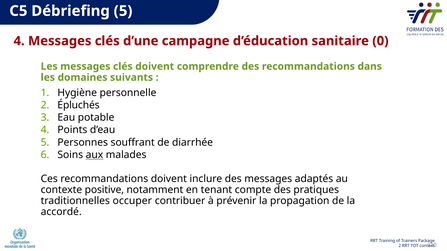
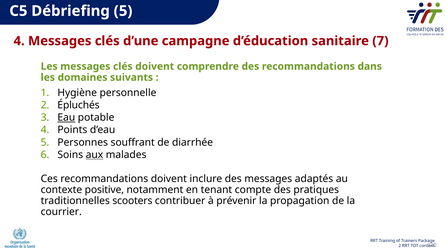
0: 0 -> 7
Eau underline: none -> present
occuper: occuper -> scooters
accordé: accordé -> courrier
